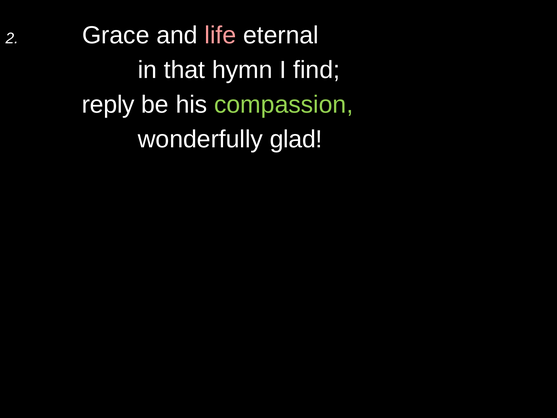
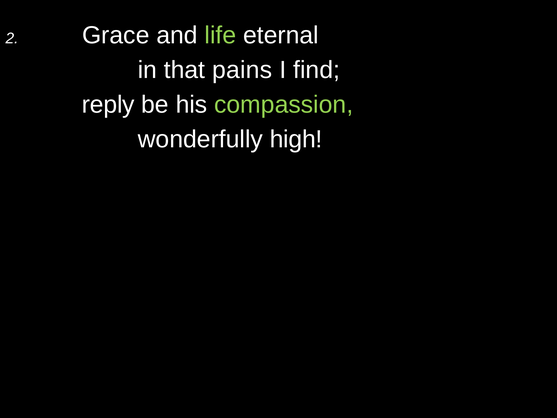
life colour: pink -> light green
hymn: hymn -> pains
glad: glad -> high
